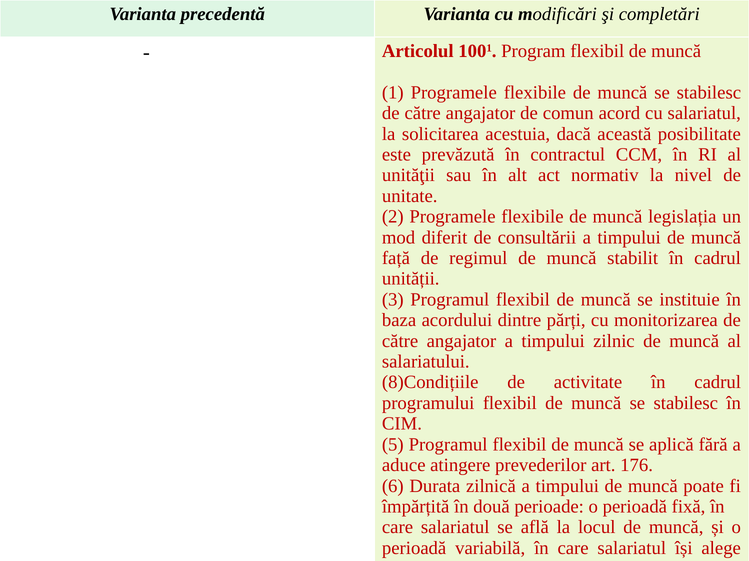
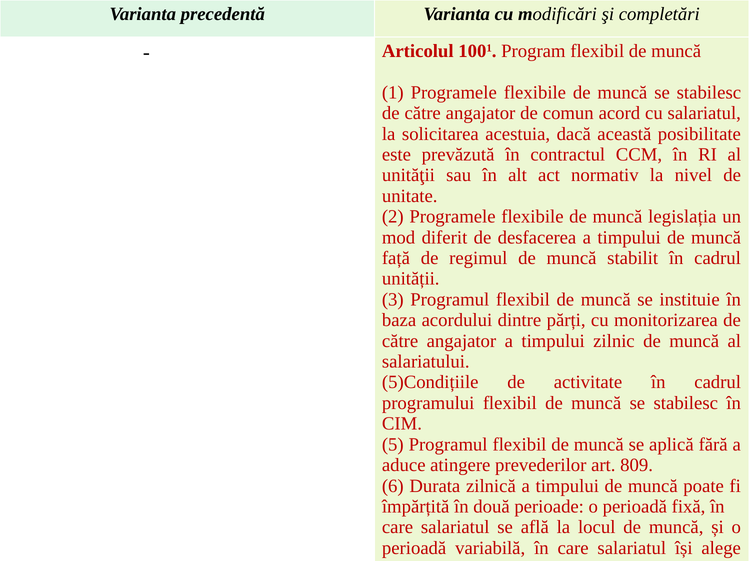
consultării: consultării -> desfacerea
8)Condițiile: 8)Condițiile -> 5)Condițiile
176: 176 -> 809
